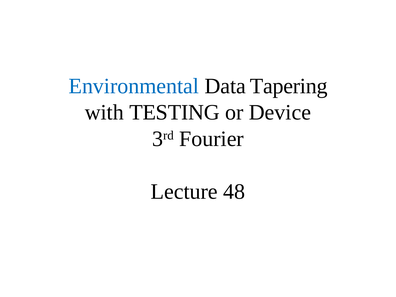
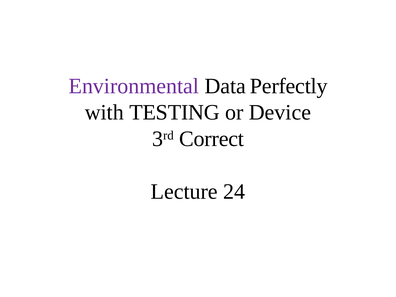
Environmental colour: blue -> purple
Tapering: Tapering -> Perfectly
Fourier: Fourier -> Correct
48: 48 -> 24
